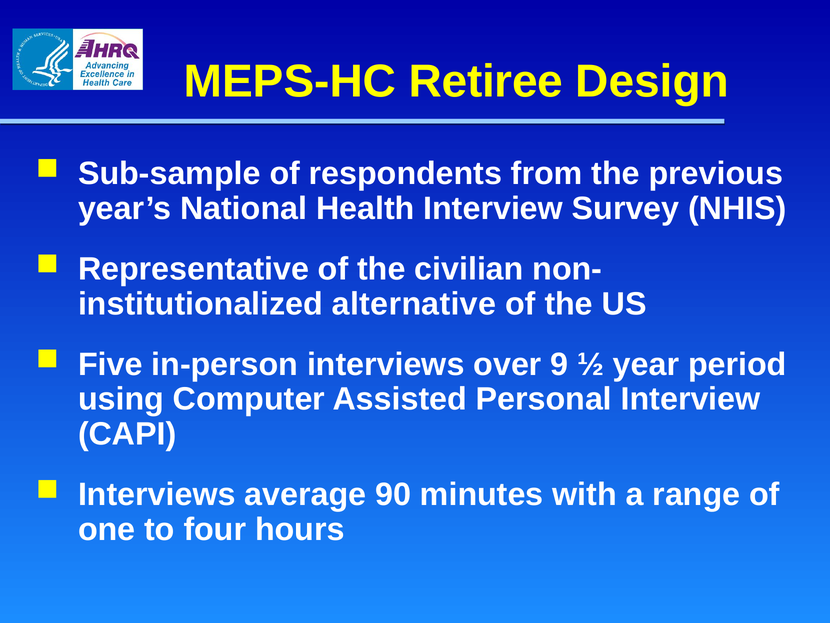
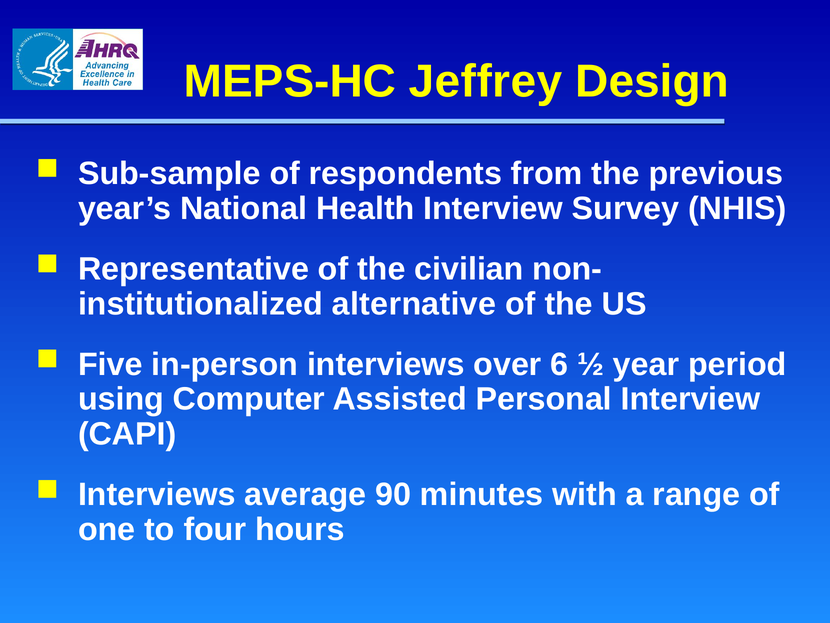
Retiree: Retiree -> Jeffrey
9: 9 -> 6
